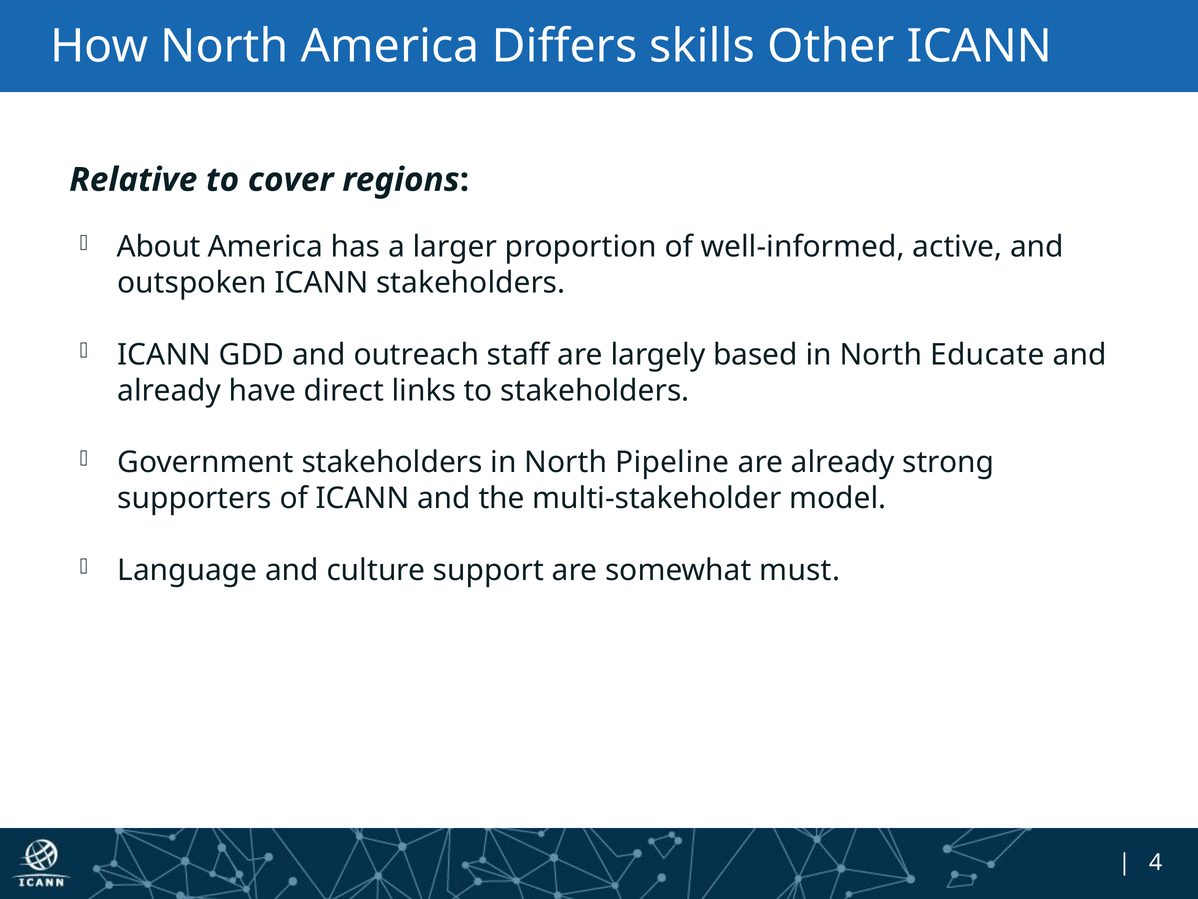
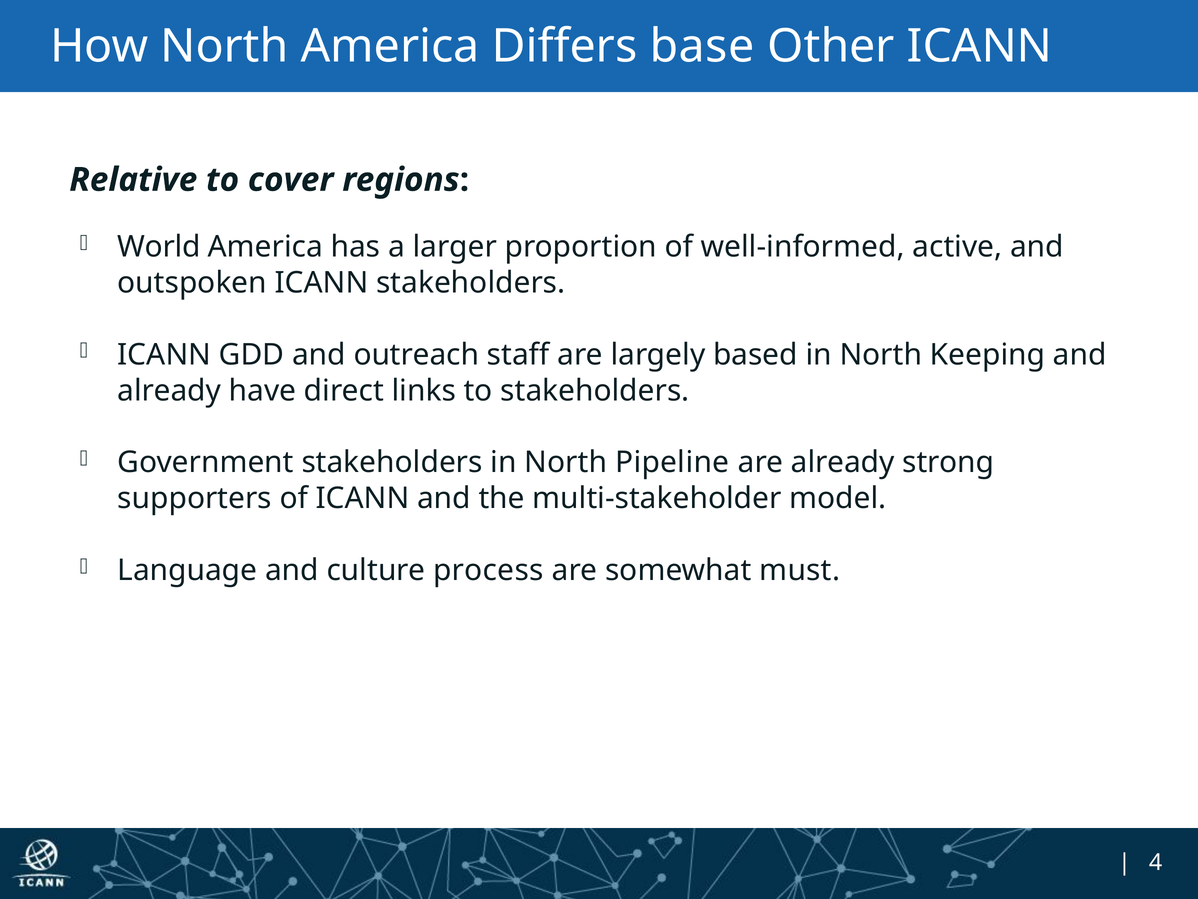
skills: skills -> base
About: About -> World
Educate: Educate -> Keeping
support: support -> process
